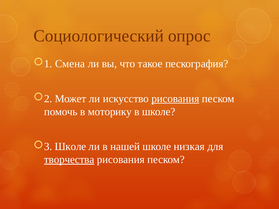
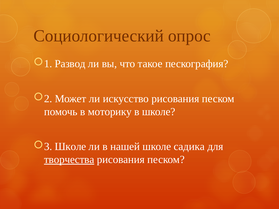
Смена: Смена -> Развод
рисования at (175, 99) underline: present -> none
низкая: низкая -> садика
